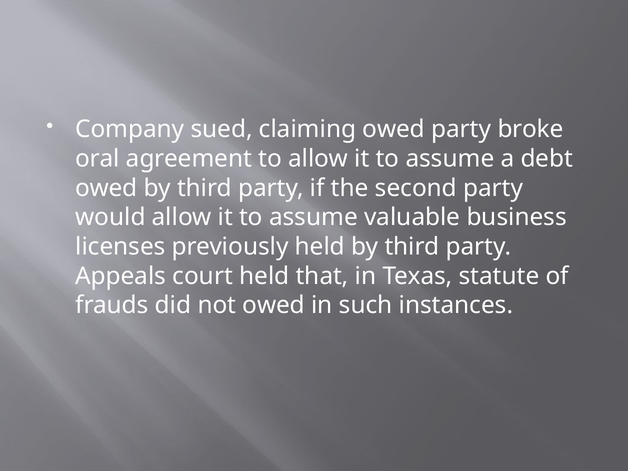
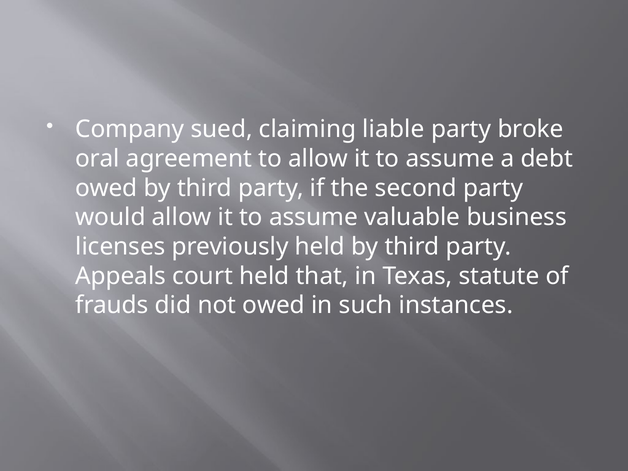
claiming owed: owed -> liable
